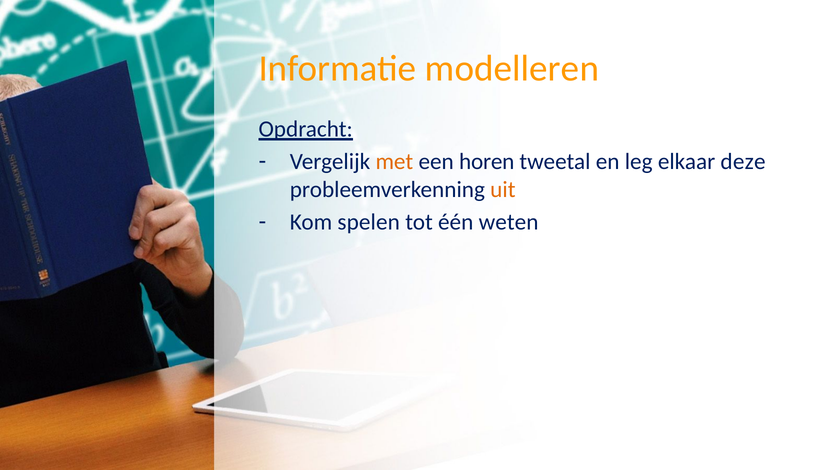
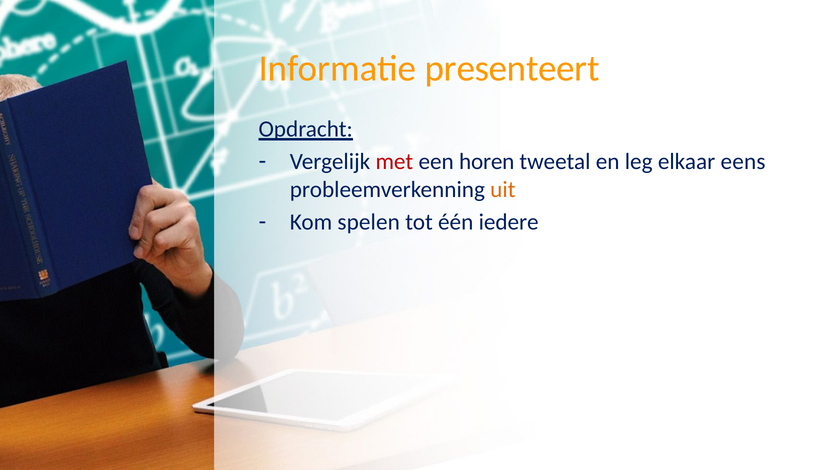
modelleren: modelleren -> presenteert
met colour: orange -> red
deze: deze -> eens
weten: weten -> iedere
